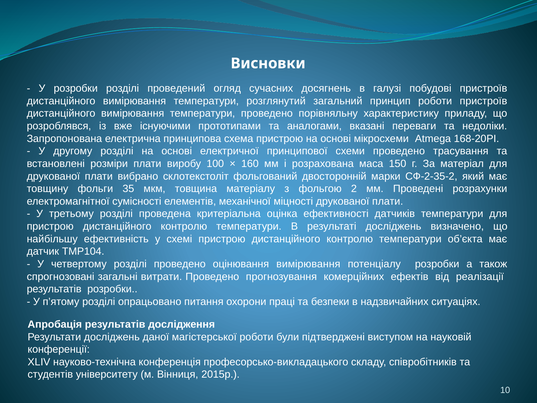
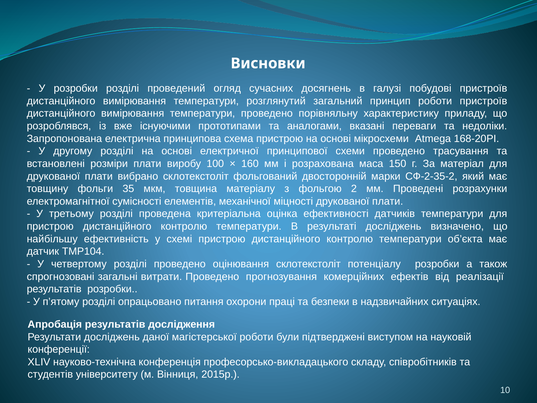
оцінювання вимірювання: вимірювання -> склотекстоліт
